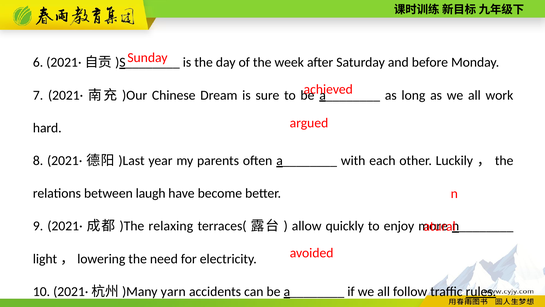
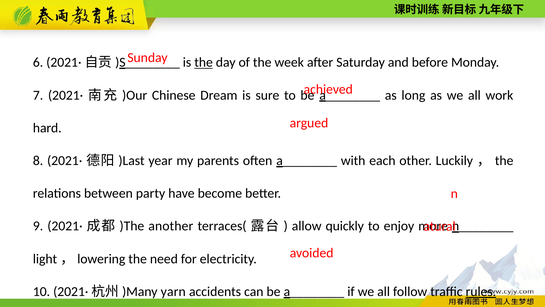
the at (204, 62) underline: none -> present
laugh: laugh -> party
relaxing: relaxing -> another
